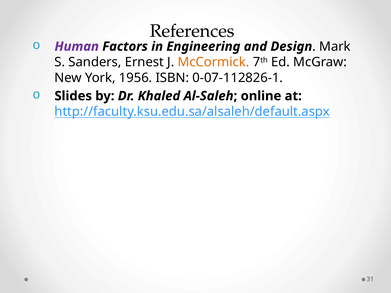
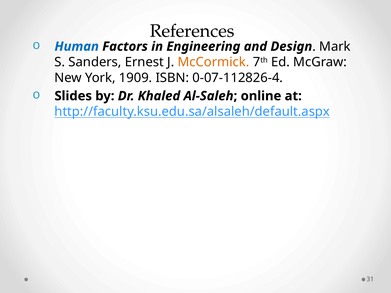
Human colour: purple -> blue
1956: 1956 -> 1909
0-07-112826-1: 0-07-112826-1 -> 0-07-112826-4
